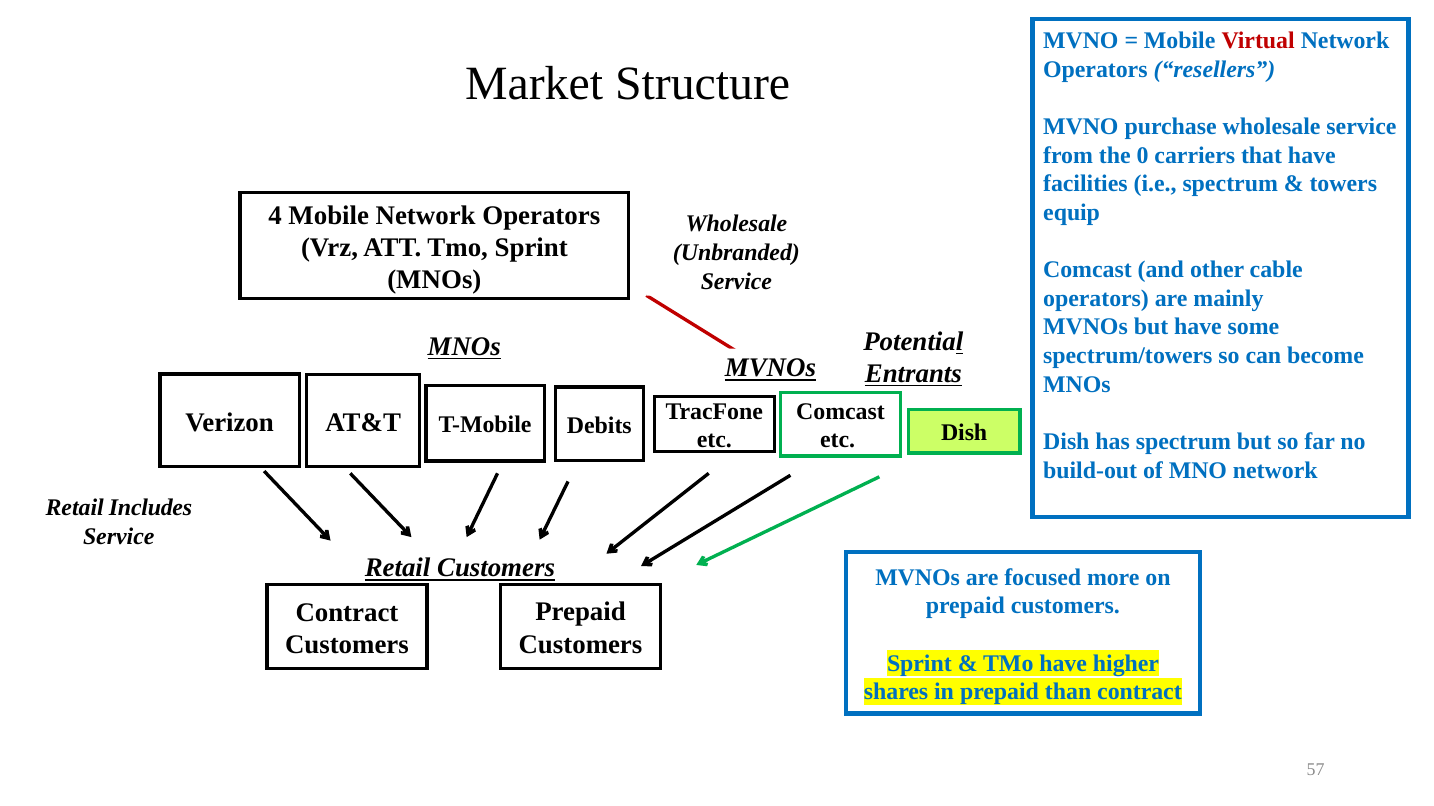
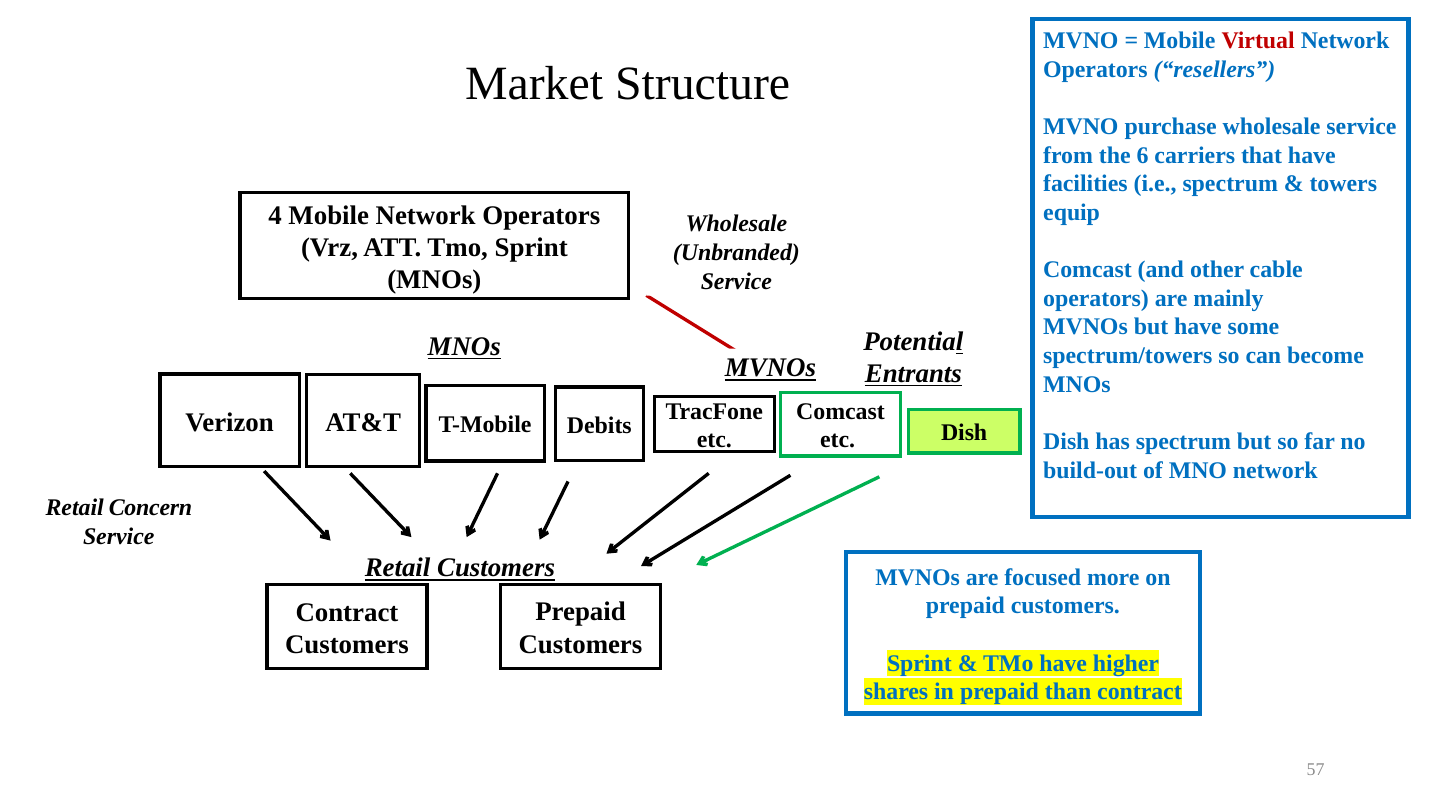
0: 0 -> 6
Includes: Includes -> Concern
